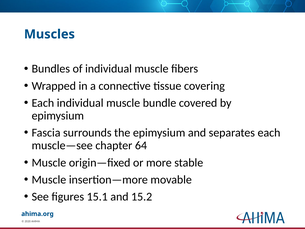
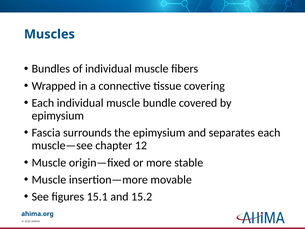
64: 64 -> 12
